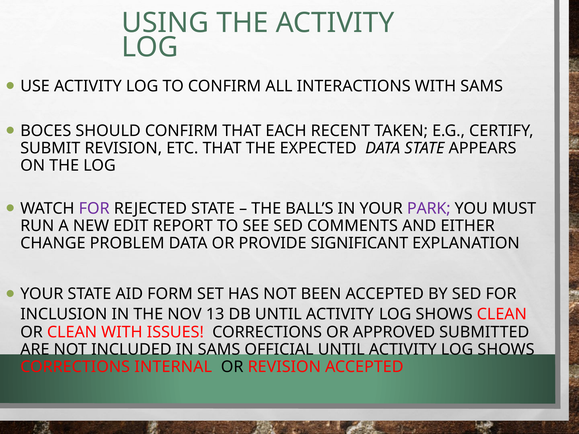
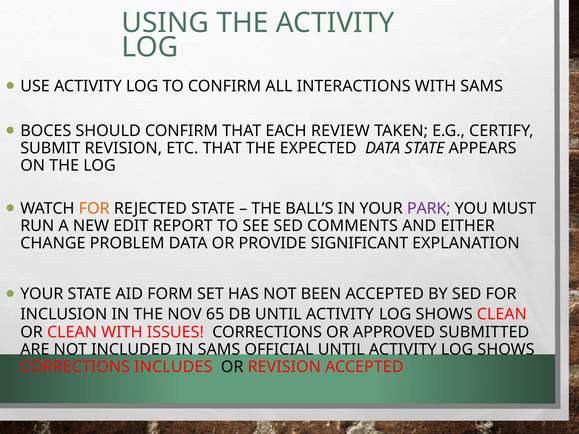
RECENT: RECENT -> REVIEW
FOR at (94, 209) colour: purple -> orange
13: 13 -> 65
INTERNAL: INTERNAL -> INCLUDES
